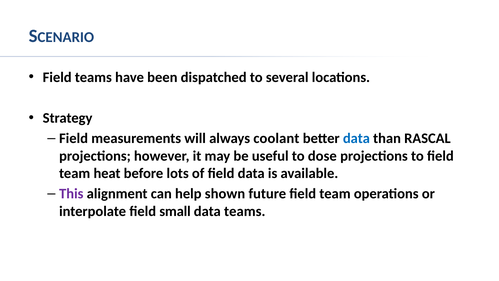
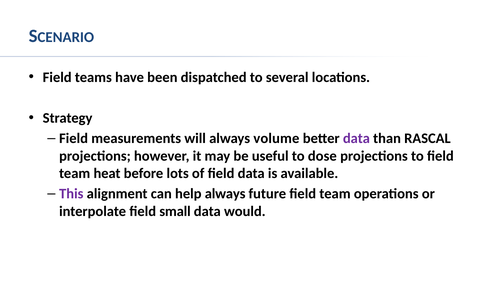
coolant: coolant -> volume
data at (356, 138) colour: blue -> purple
help shown: shown -> always
data teams: teams -> would
